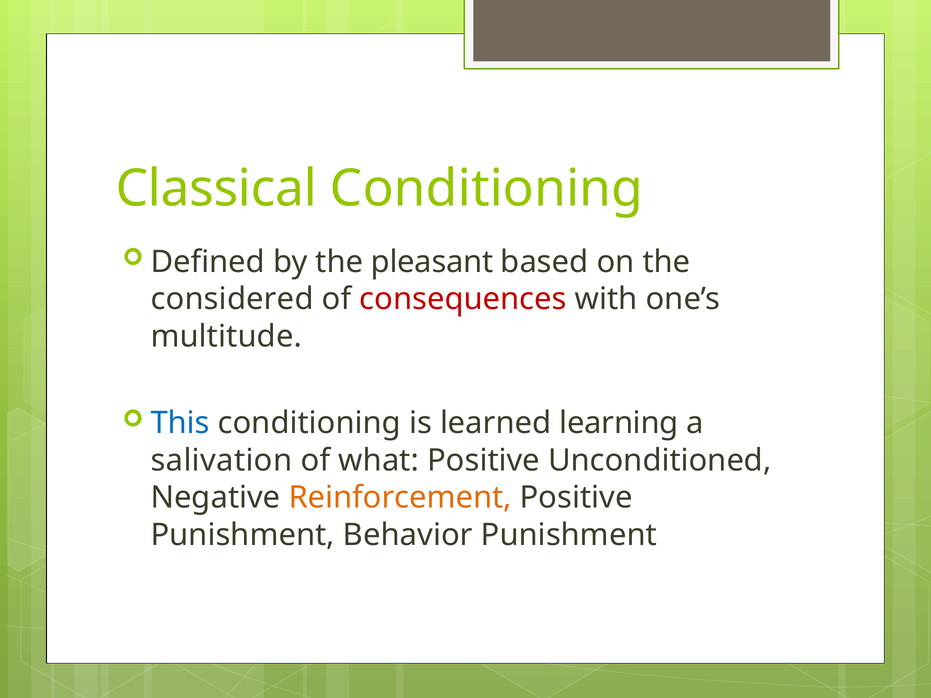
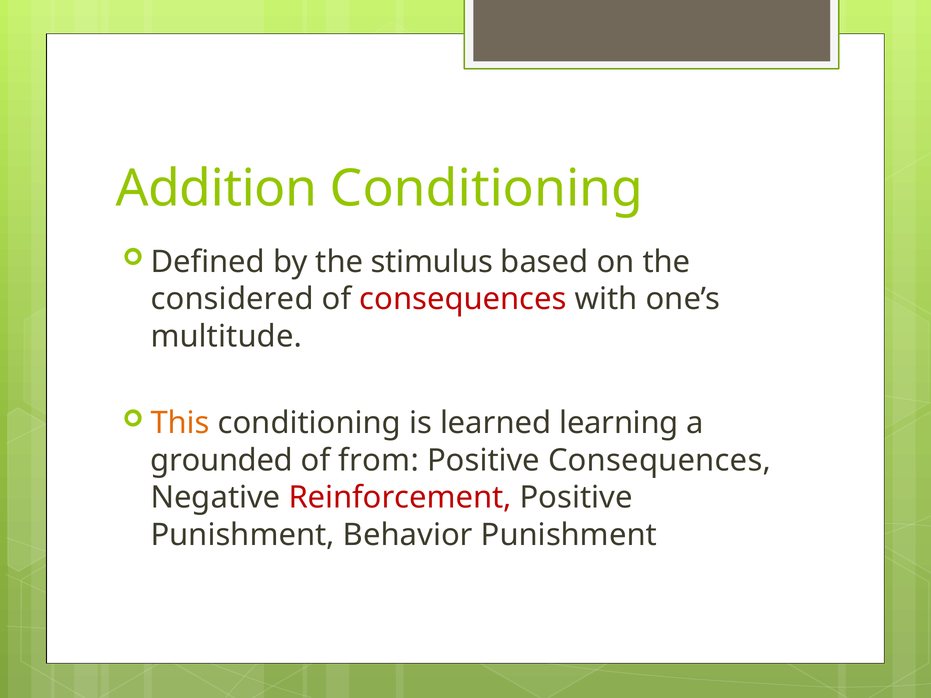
Classical: Classical -> Addition
pleasant: pleasant -> stimulus
This colour: blue -> orange
salivation: salivation -> grounded
what: what -> from
Positive Unconditioned: Unconditioned -> Consequences
Reinforcement colour: orange -> red
